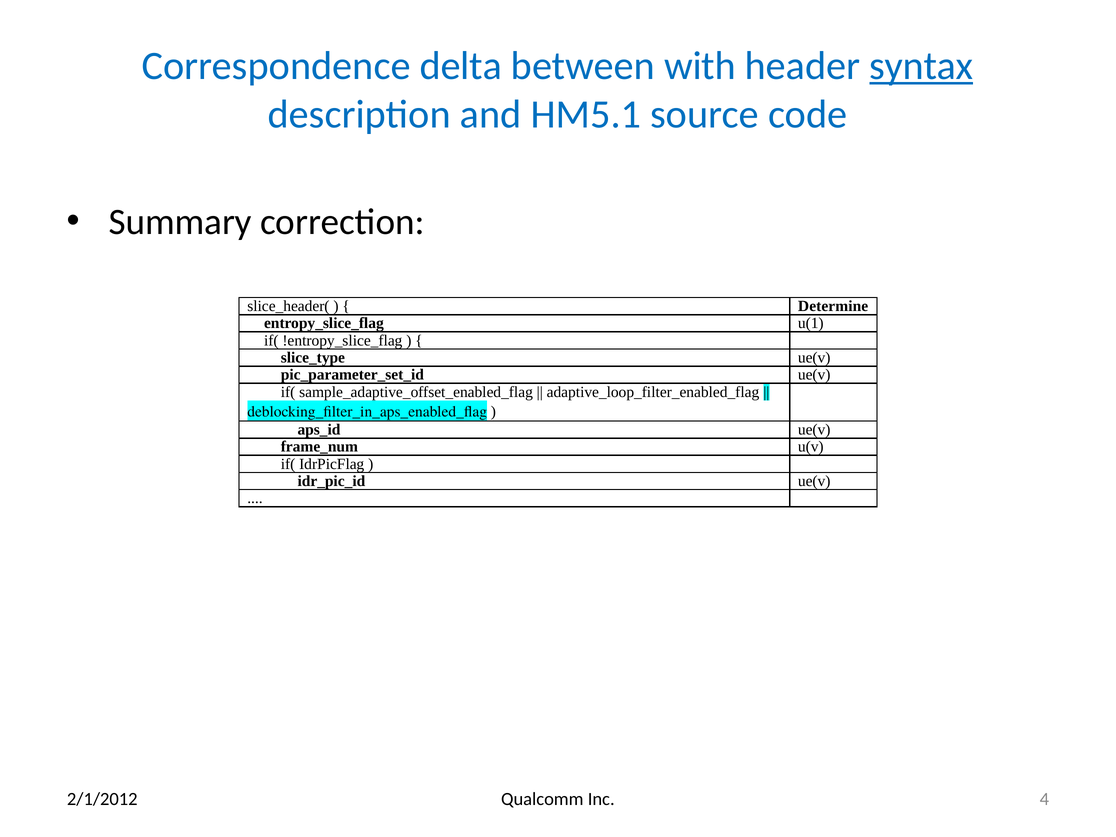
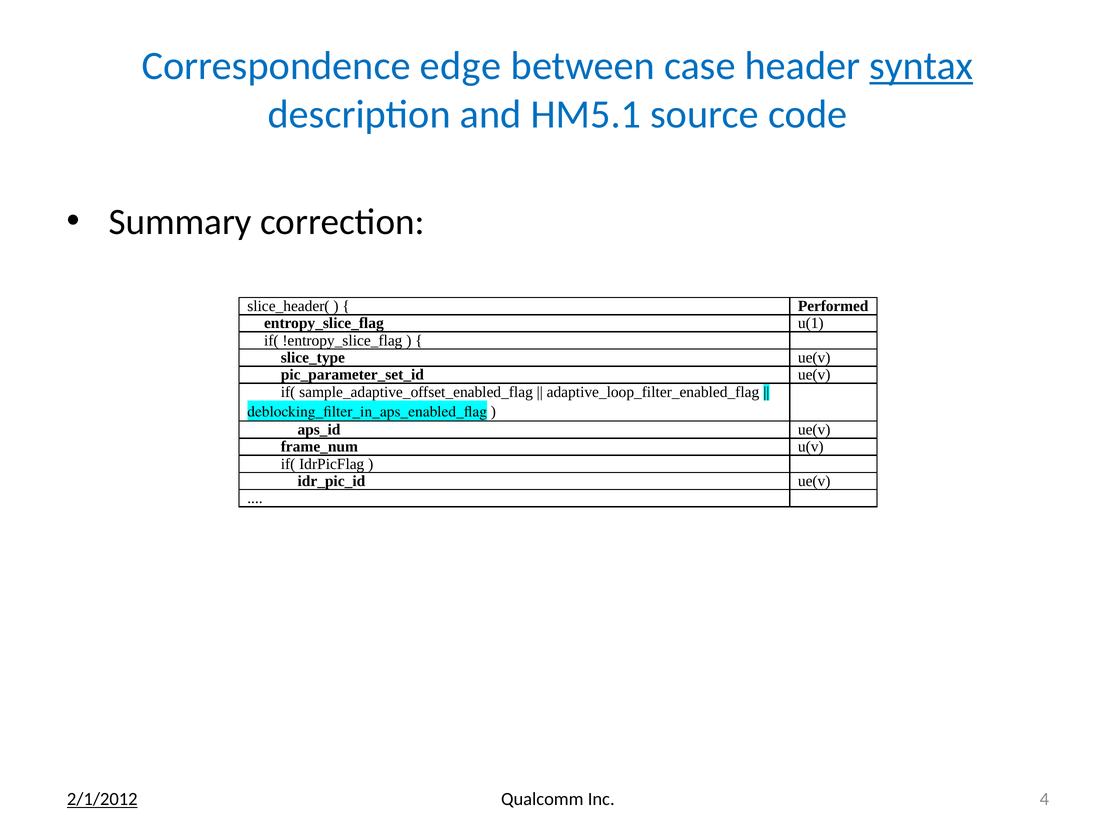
delta: delta -> edge
with: with -> case
Determine: Determine -> Performed
2/1/2012 underline: none -> present
